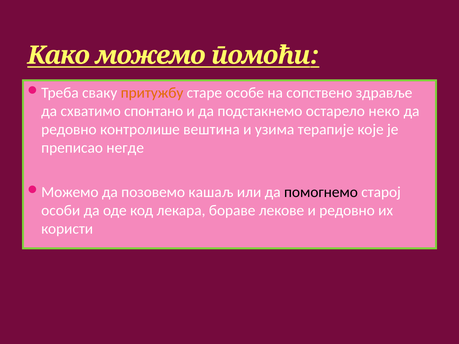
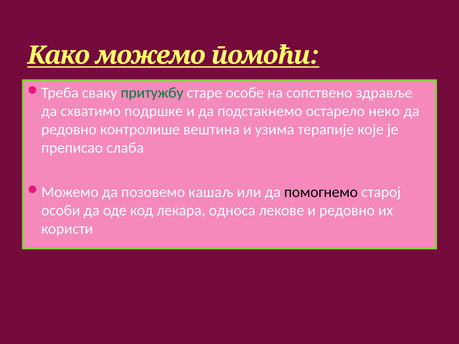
притужбу colour: orange -> green
спонтано: спонтано -> подршке
негде: негде -> слаба
бораве: бораве -> односа
